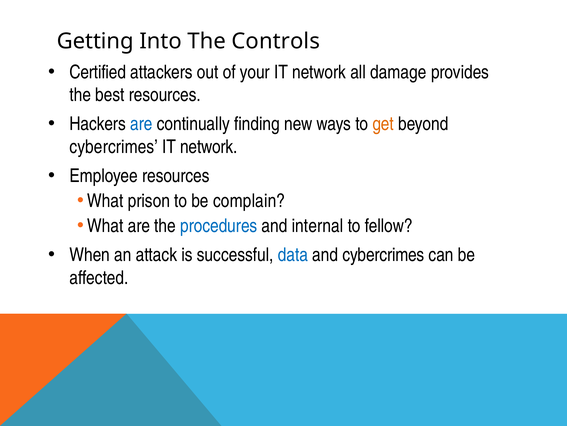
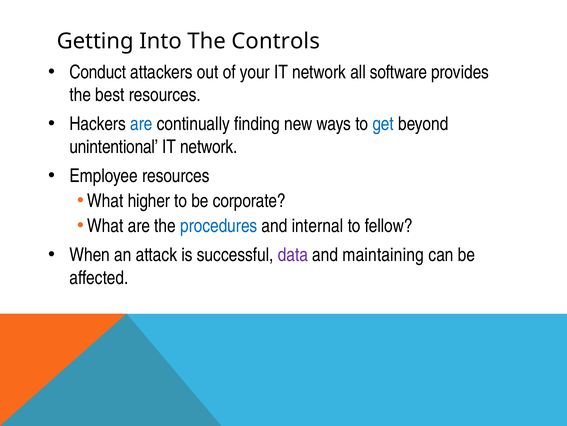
Certified: Certified -> Conduct
damage: damage -> software
get colour: orange -> blue
cybercrimes at (114, 147): cybercrimes -> unintentional
prison: prison -> higher
complain: complain -> corporate
data colour: blue -> purple
and cybercrimes: cybercrimes -> maintaining
